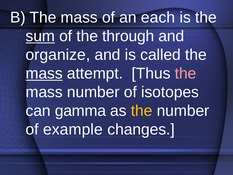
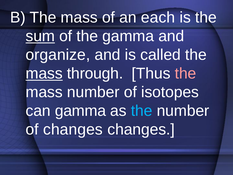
the through: through -> gamma
attempt: attempt -> through
the at (142, 111) colour: yellow -> light blue
of example: example -> changes
